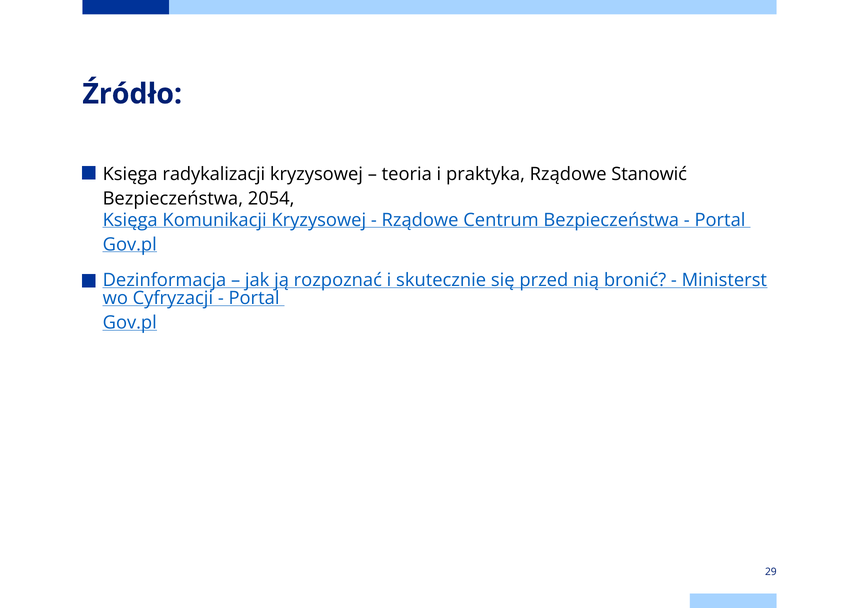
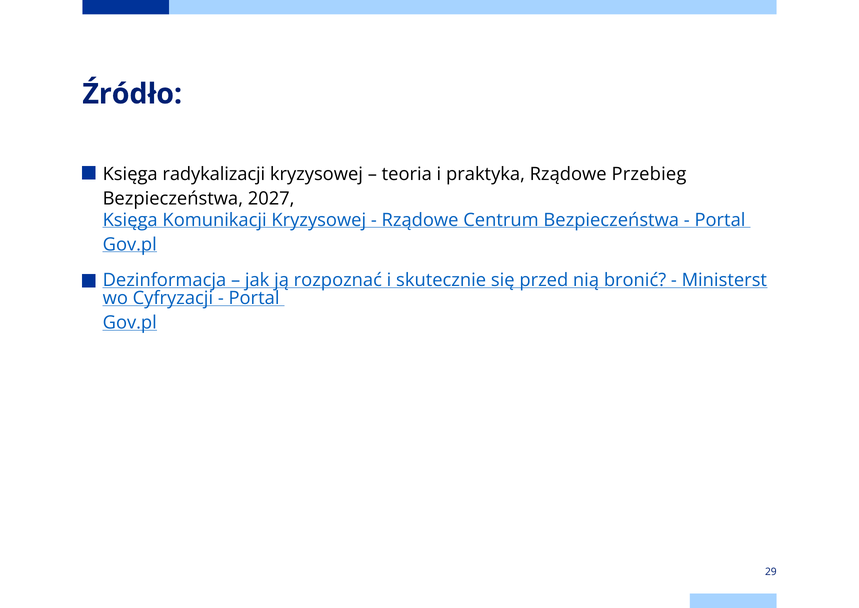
Stanowić: Stanowić -> Przebieg
2054: 2054 -> 2027
